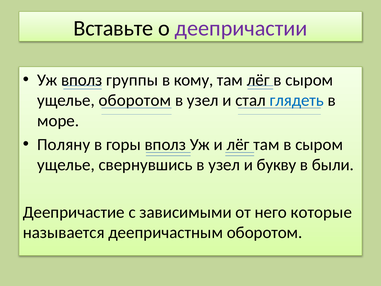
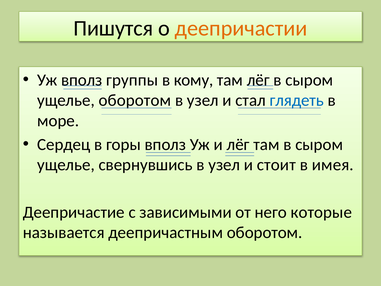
Вставьте: Вставьте -> Пишутся
деепричастии colour: purple -> orange
Поляну: Поляну -> Сердец
букву: букву -> стоит
были: были -> имея
